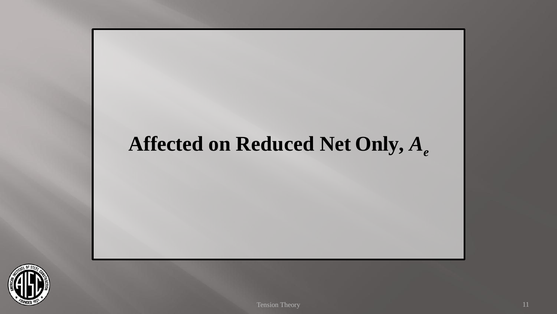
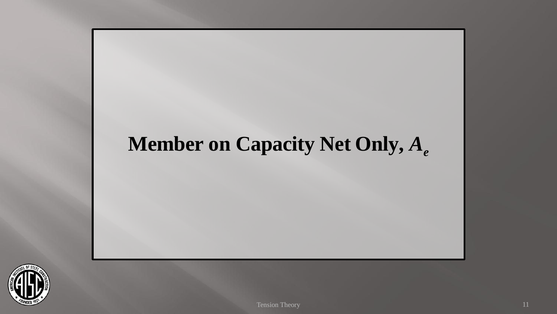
Affected: Affected -> Member
Reduced: Reduced -> Capacity
